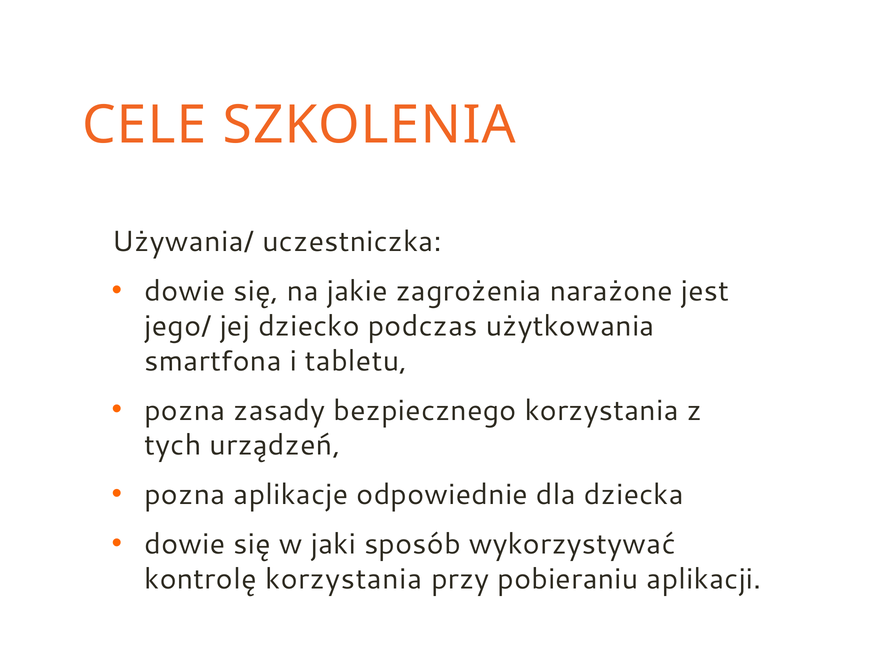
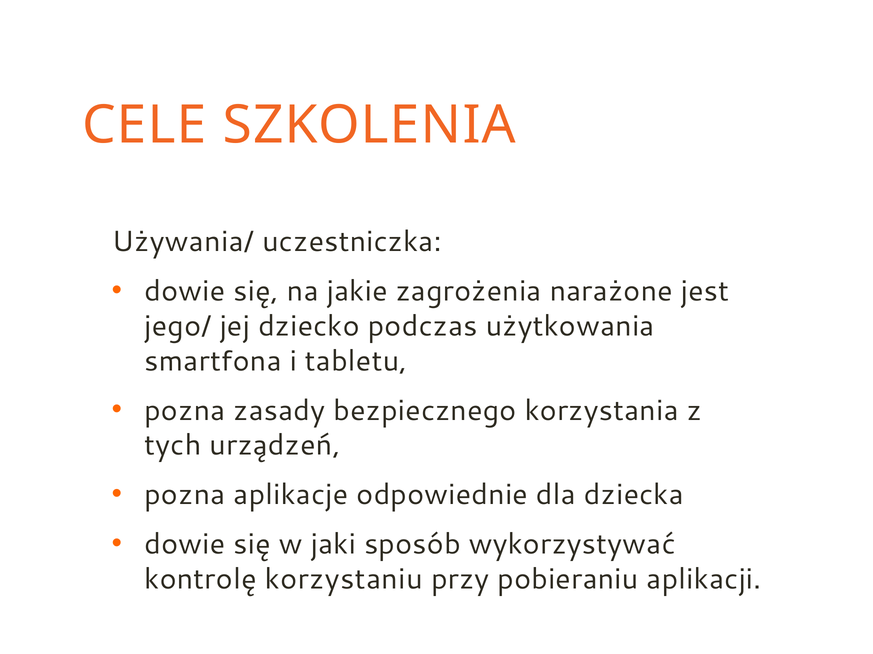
kontrolę korzystania: korzystania -> korzystaniu
